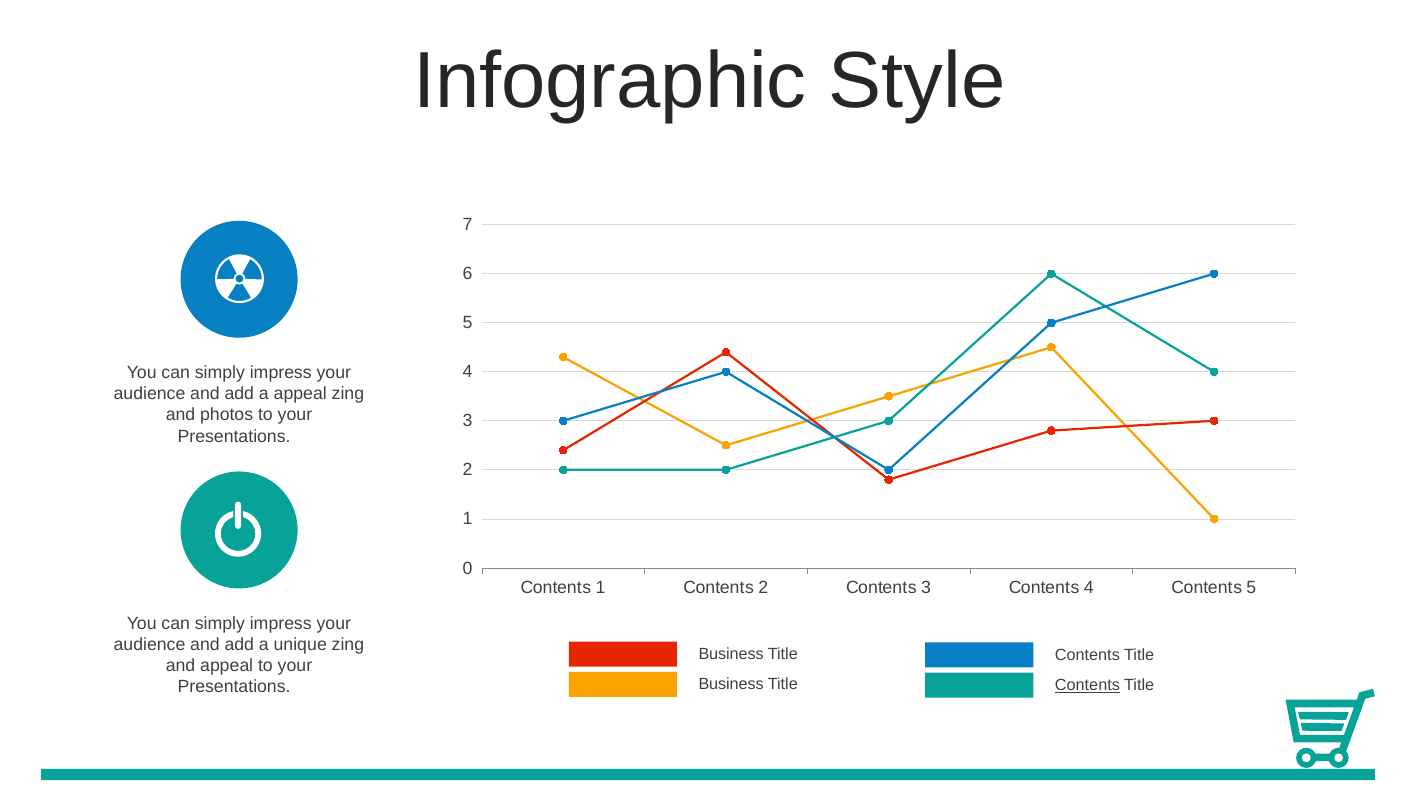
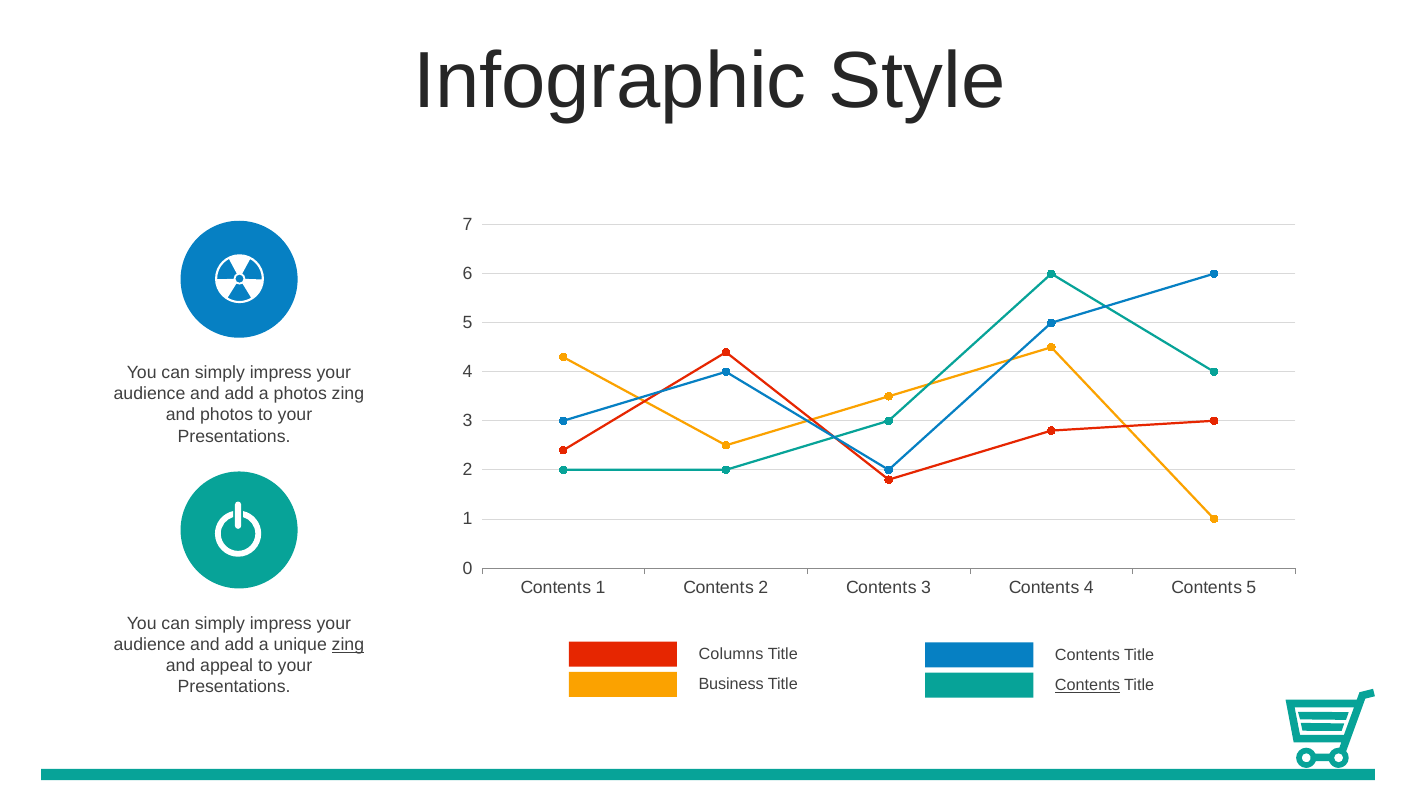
a appeal: appeal -> photos
zing at (348, 645) underline: none -> present
Business at (731, 655): Business -> Columns
